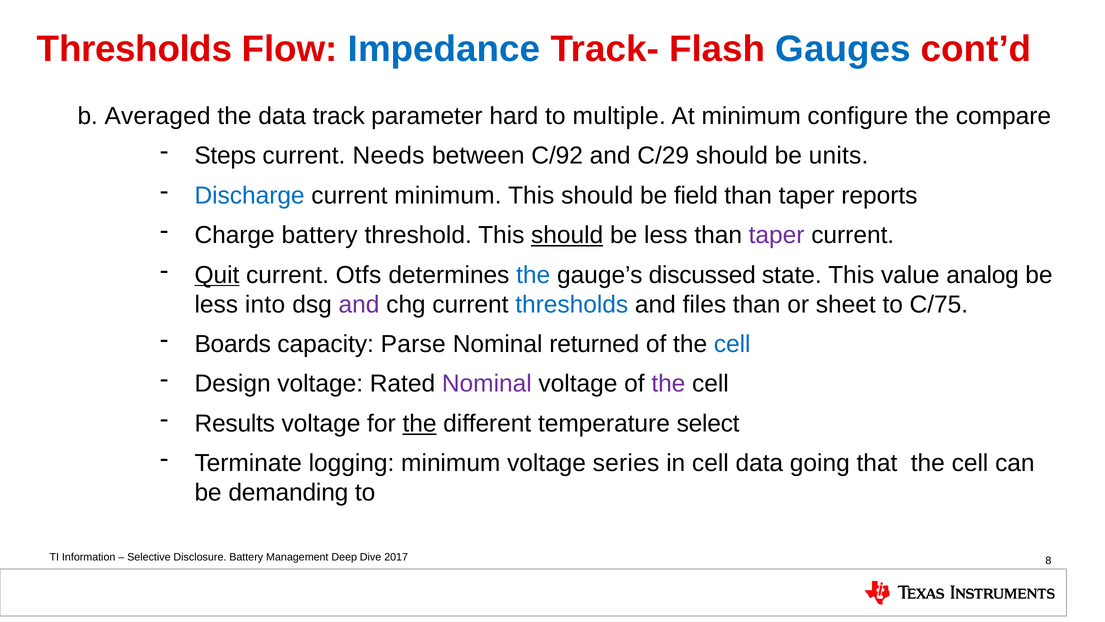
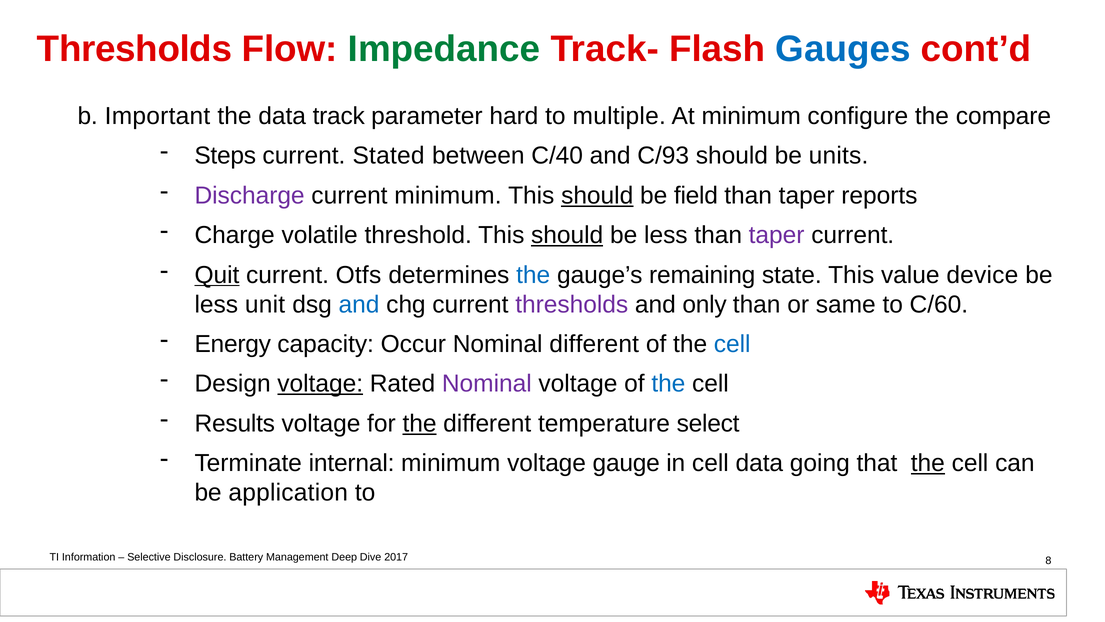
Impedance colour: blue -> green
Averaged: Averaged -> Important
Needs: Needs -> Stated
C/92: C/92 -> C/40
C/29: C/29 -> C/93
Discharge colour: blue -> purple
should at (597, 195) underline: none -> present
Charge battery: battery -> volatile
discussed: discussed -> remaining
analog: analog -> device
into: into -> unit
and at (359, 304) colour: purple -> blue
thresholds at (572, 304) colour: blue -> purple
files: files -> only
sheet: sheet -> same
C/75: C/75 -> C/60
Boards: Boards -> Energy
Parse: Parse -> Occur
Nominal returned: returned -> different
voltage at (320, 384) underline: none -> present
the at (668, 384) colour: purple -> blue
logging: logging -> internal
series: series -> gauge
the at (928, 463) underline: none -> present
demanding: demanding -> application
